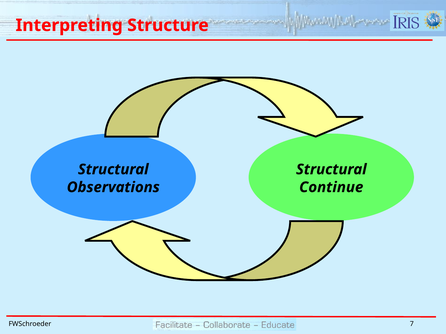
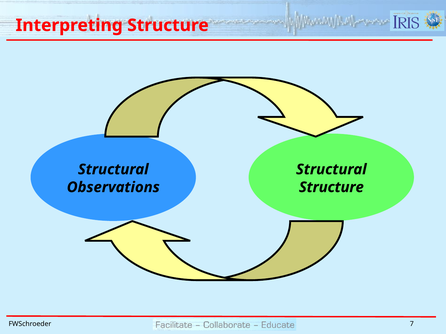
Continue at (331, 188): Continue -> Structure
